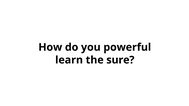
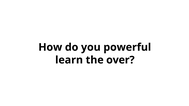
sure: sure -> over
